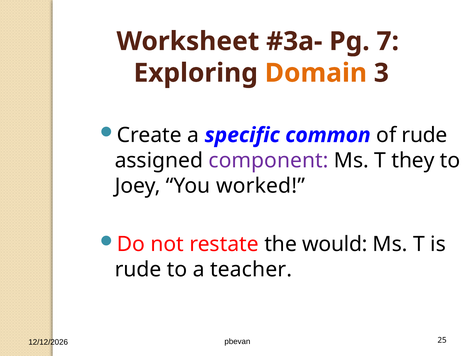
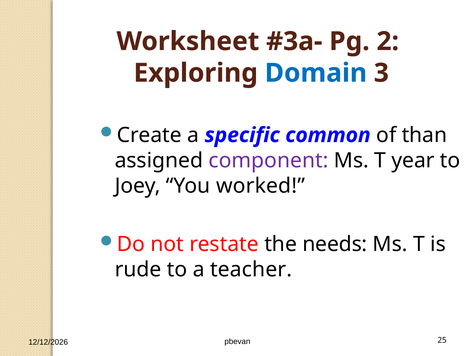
7: 7 -> 2
Domain colour: orange -> blue
of rude: rude -> than
they: they -> year
would: would -> needs
